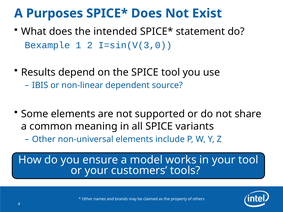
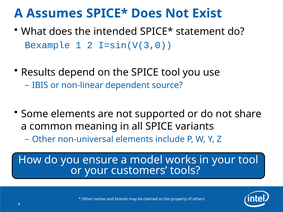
Purposes: Purposes -> Assumes
